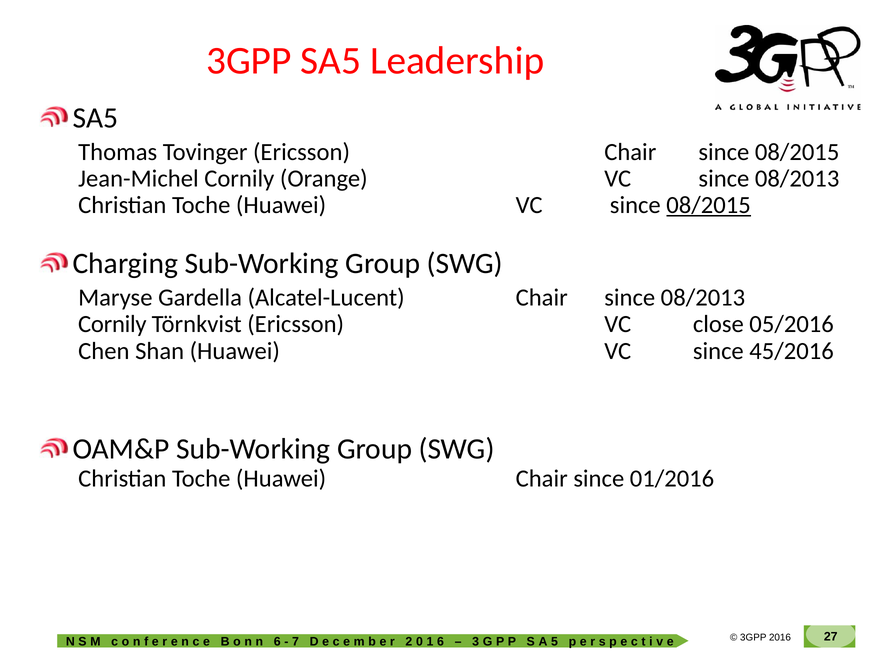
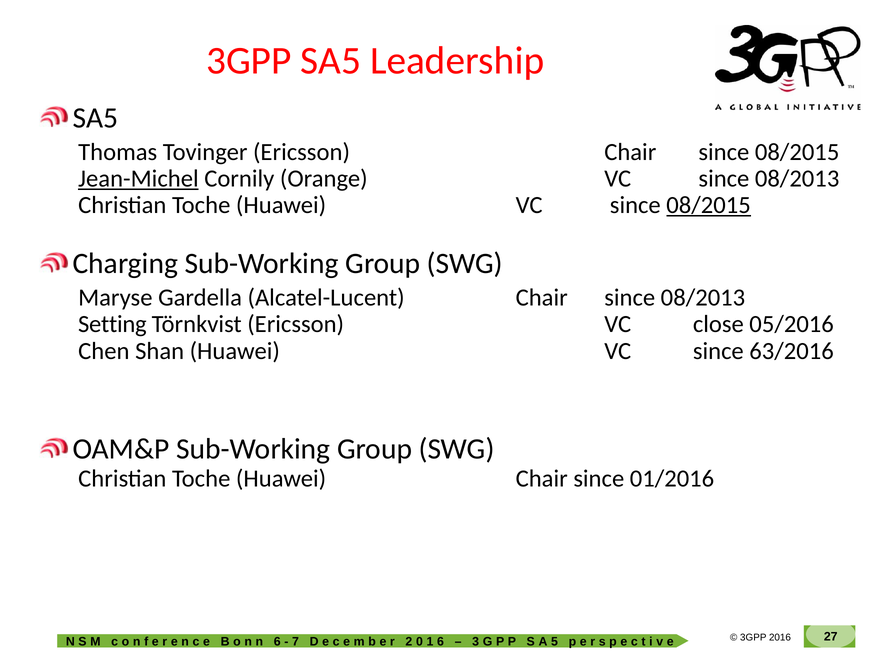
Jean-Michel underline: none -> present
Cornily at (112, 324): Cornily -> Setting
45/2016: 45/2016 -> 63/2016
